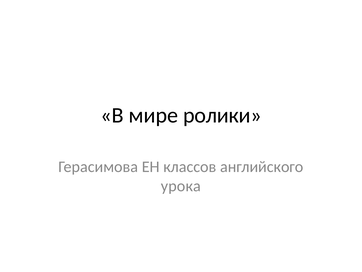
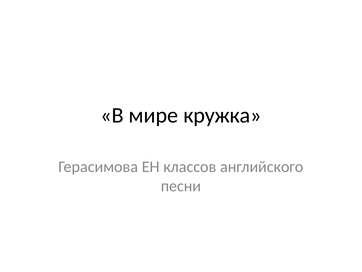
ролики: ролики -> кружка
урока: урока -> песни
